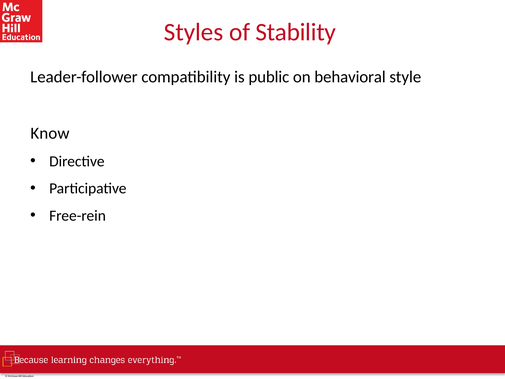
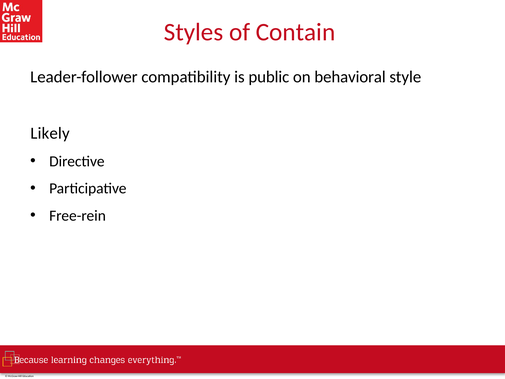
Stability: Stability -> Contain
Know: Know -> Likely
